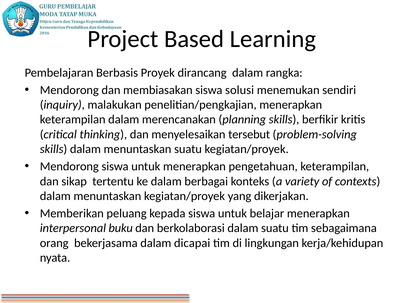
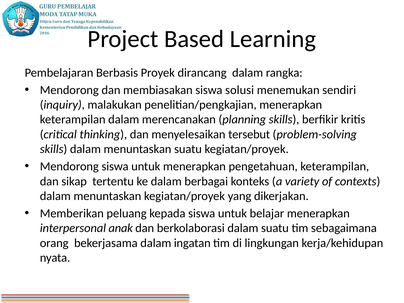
buku: buku -> anak
dicapai: dicapai -> ingatan
